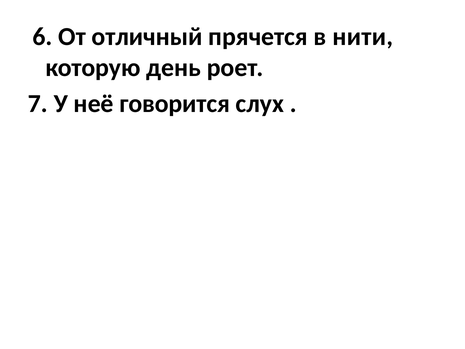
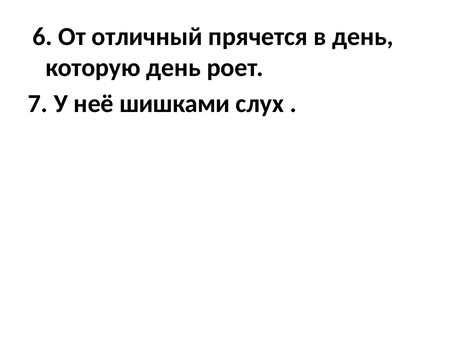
в нити: нити -> день
говорится: говорится -> шишками
